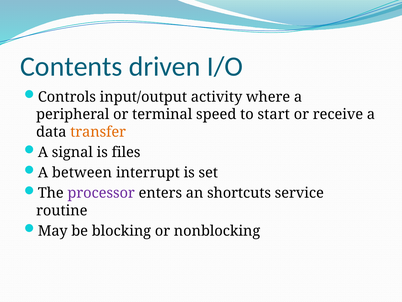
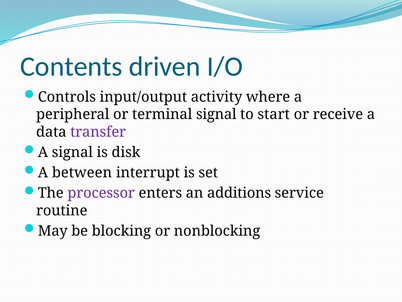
terminal speed: speed -> signal
transfer colour: orange -> purple
files: files -> disk
shortcuts: shortcuts -> additions
